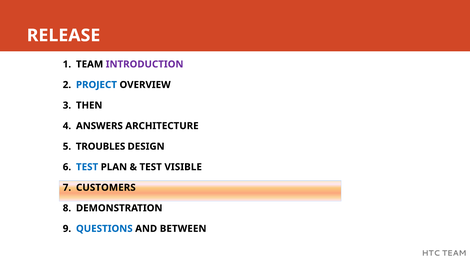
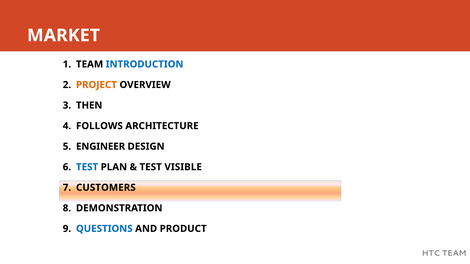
RELEASE: RELEASE -> MARKET
INTRODUCTION colour: purple -> blue
PROJECT colour: blue -> orange
ANSWERS: ANSWERS -> FOLLOWS
TROUBLES: TROUBLES -> ENGINEER
BETWEEN: BETWEEN -> PRODUCT
